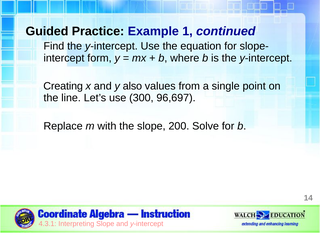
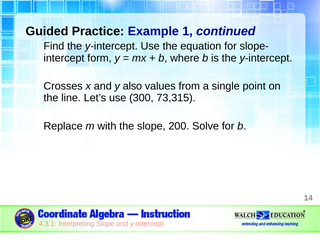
Creating: Creating -> Crosses
96,697: 96,697 -> 73,315
